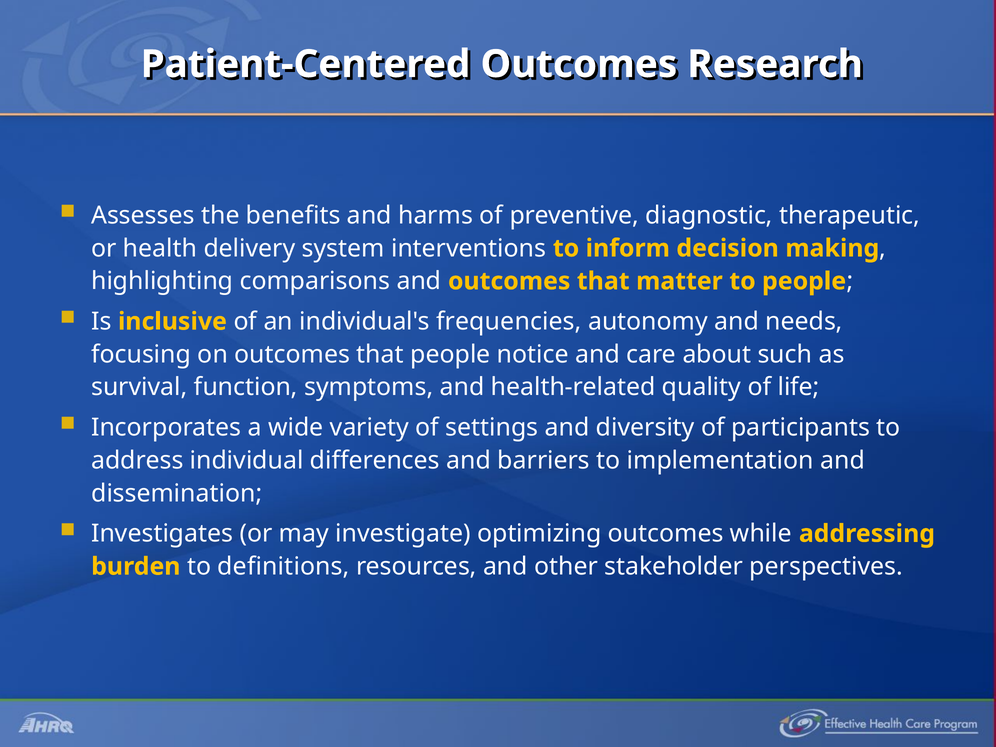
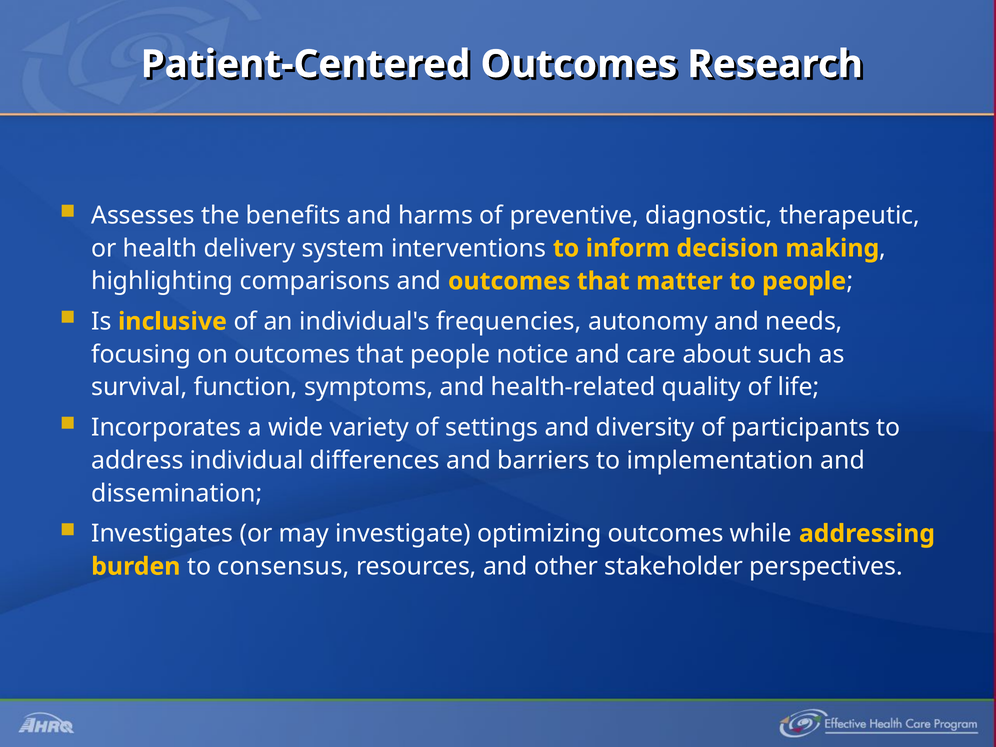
definitions: definitions -> consensus
